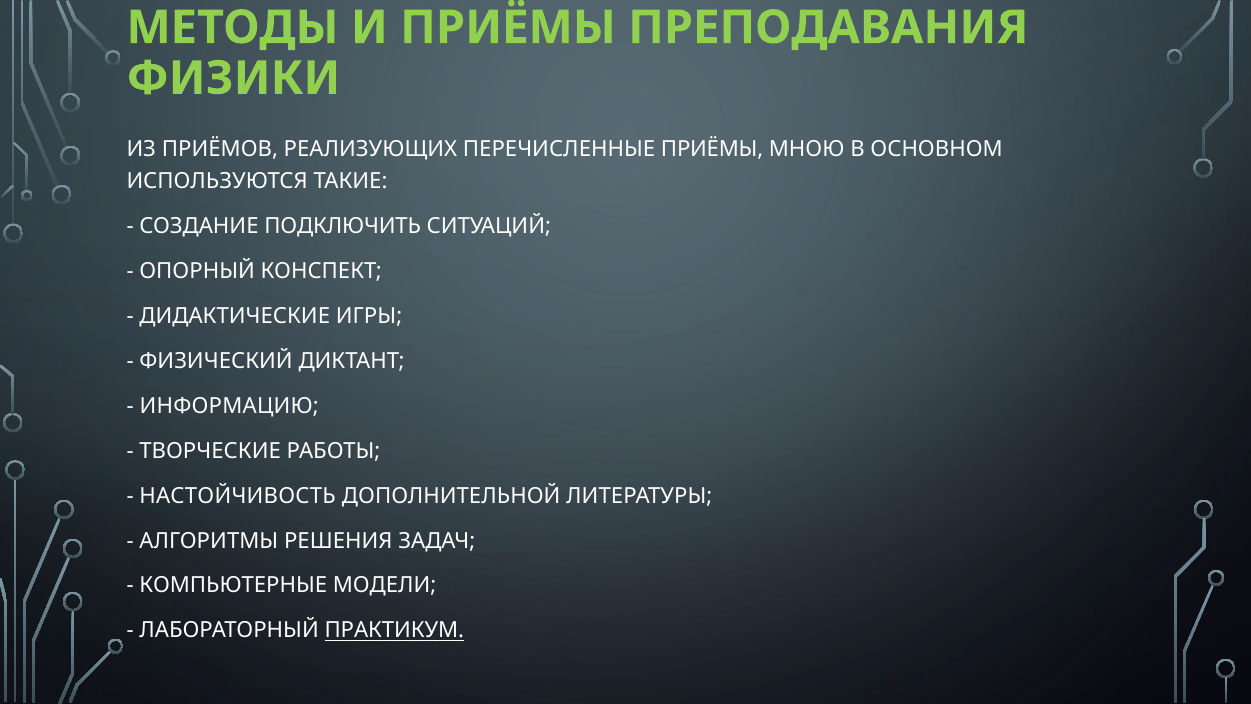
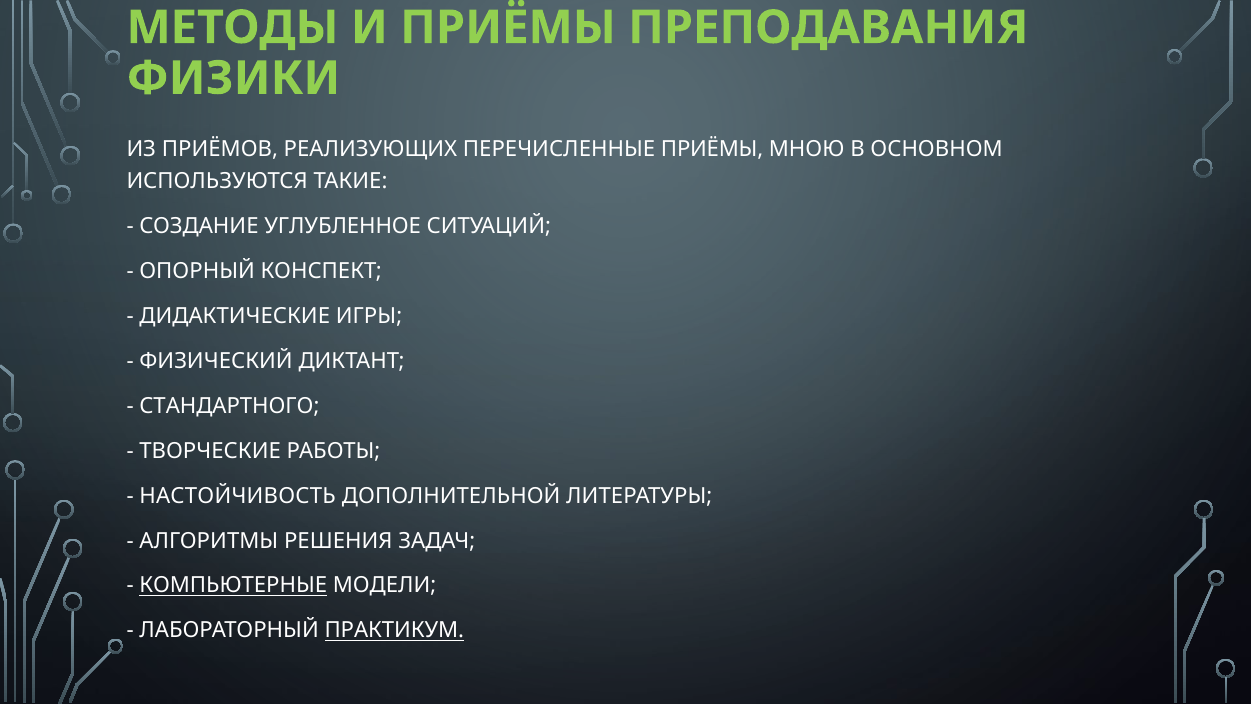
ПОДКЛЮЧИТЬ: ПОДКЛЮЧИТЬ -> УГЛУБЛЕННОЕ
ИНФОРМАЦИЮ: ИНФОРМАЦИЮ -> СТАНДАРТНОГО
КОМПЬЮТЕРНЫЕ underline: none -> present
